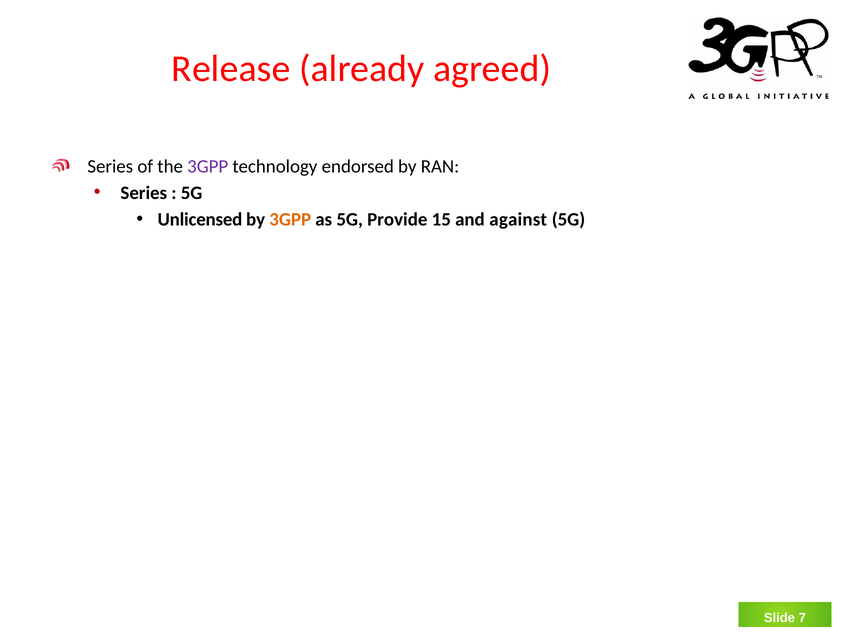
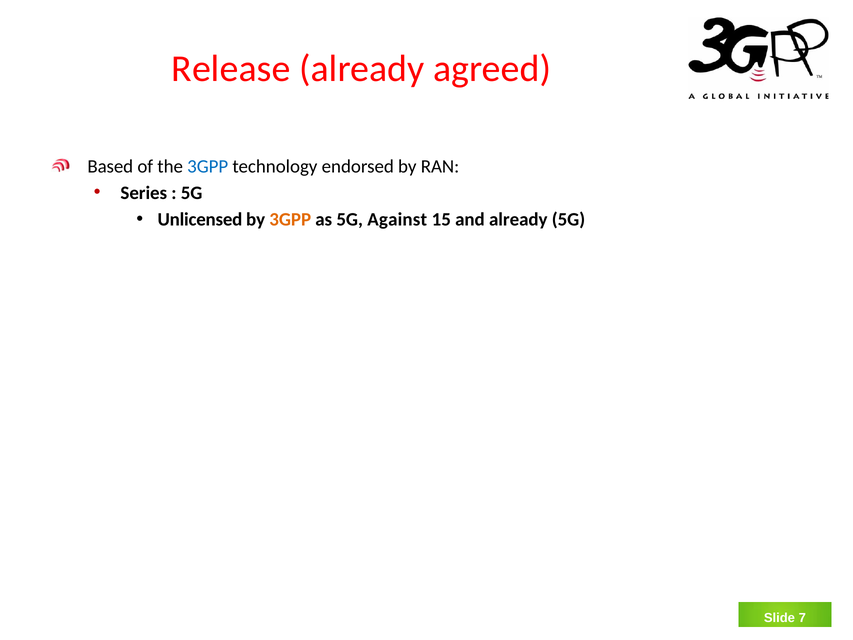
Series at (110, 166): Series -> Based
3GPP at (208, 166) colour: purple -> blue
Provide: Provide -> Against
and against: against -> already
